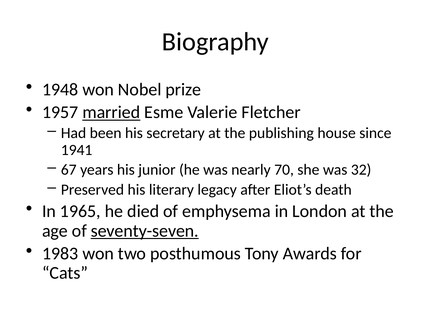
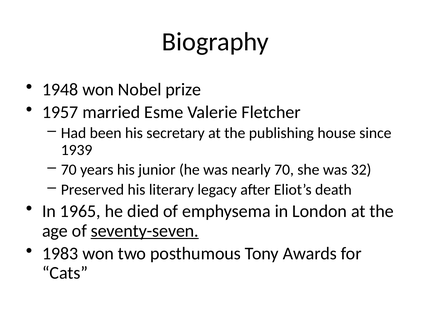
married underline: present -> none
1941: 1941 -> 1939
67 at (69, 170): 67 -> 70
